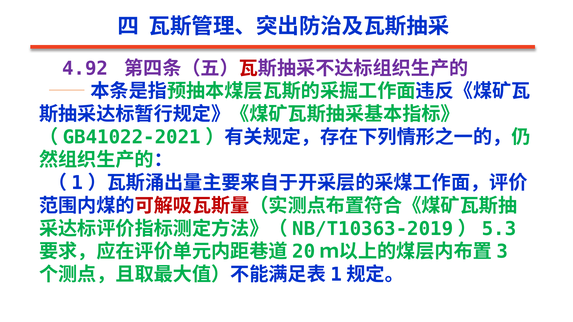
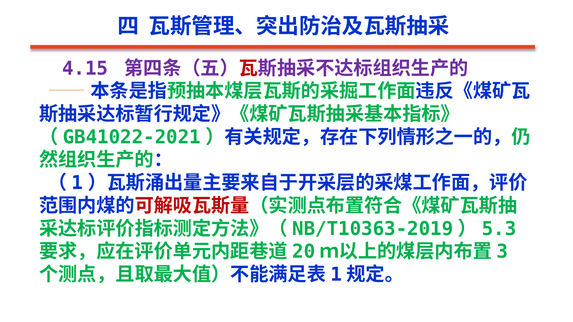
4.92: 4.92 -> 4.15
